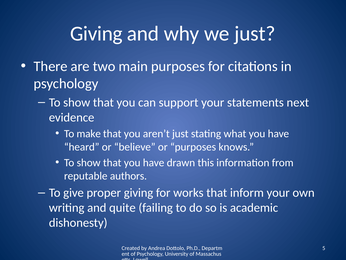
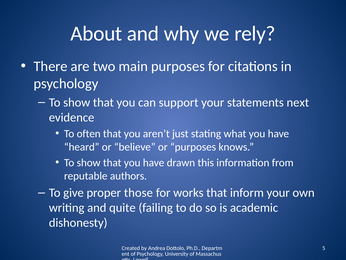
Giving at (96, 33): Giving -> About
we just: just -> rely
make: make -> often
proper giving: giving -> those
